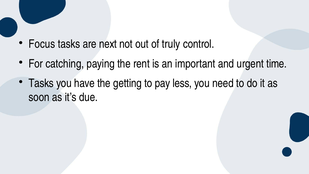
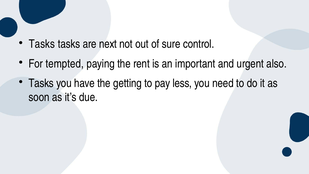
Focus at (42, 44): Focus -> Tasks
truly: truly -> sure
catching: catching -> tempted
time: time -> also
